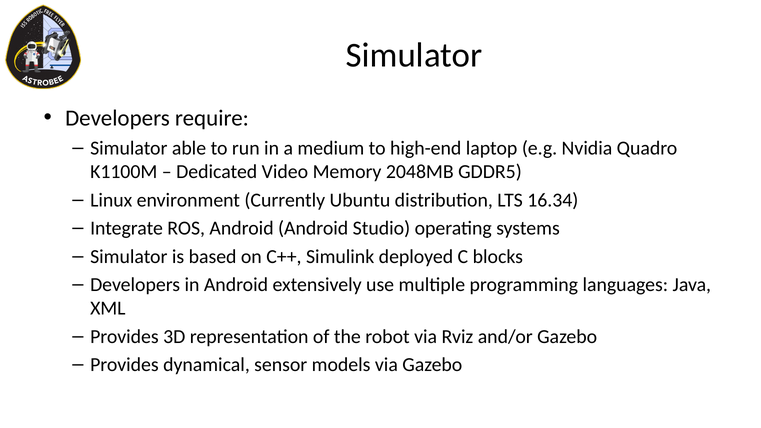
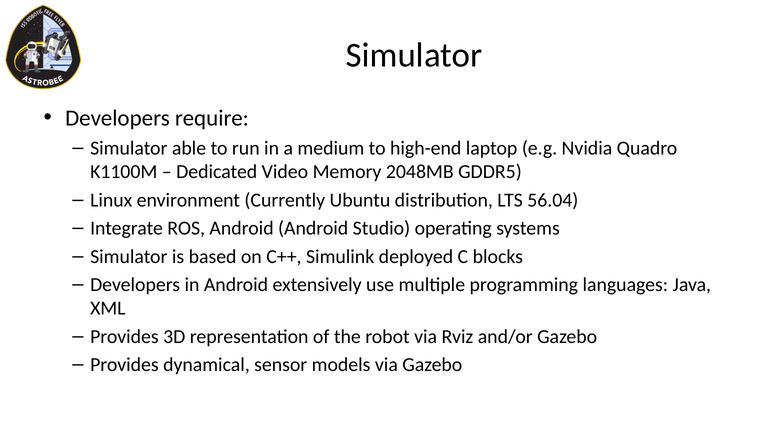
16.34: 16.34 -> 56.04
